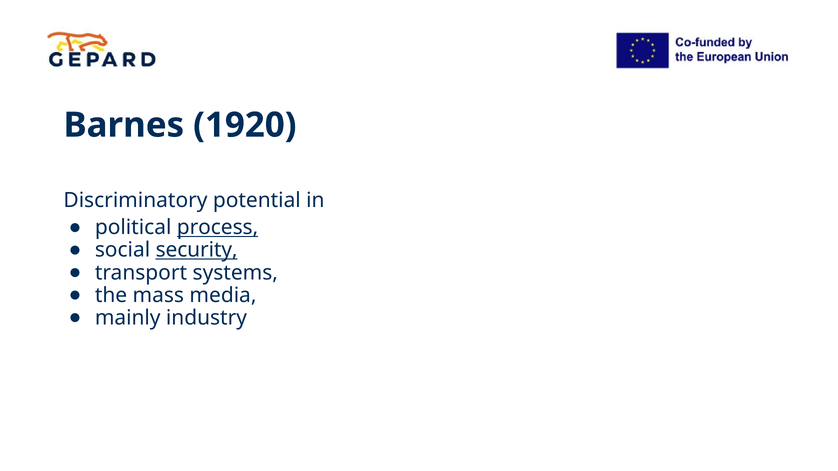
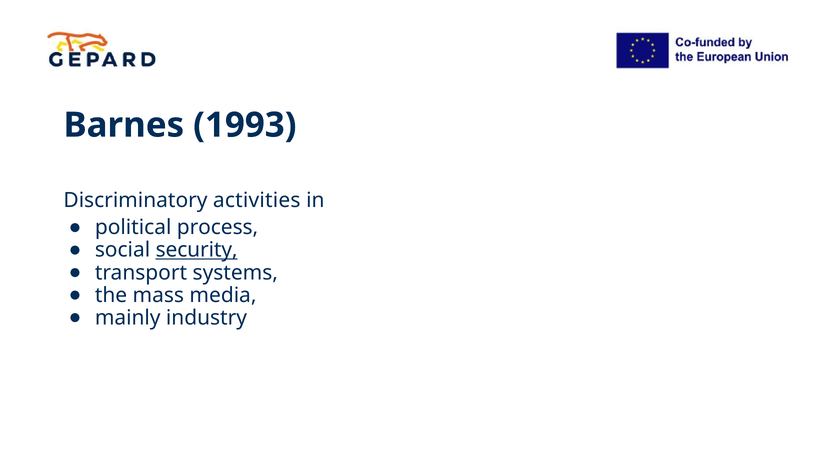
1920: 1920 -> 1993
potential: potential -> activities
process underline: present -> none
